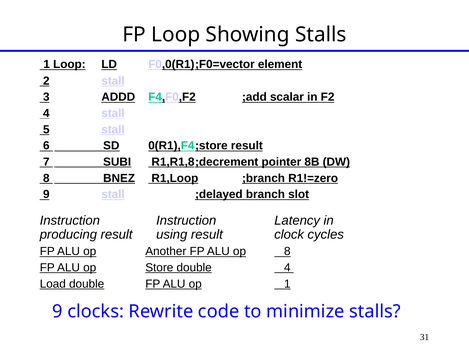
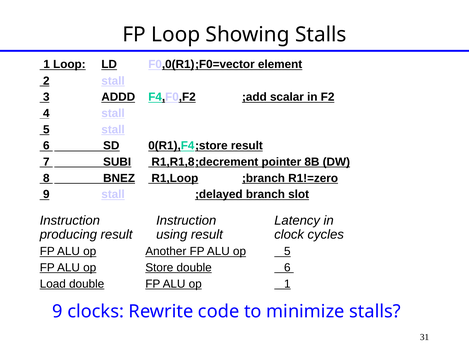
op 8: 8 -> 5
double 4: 4 -> 6
